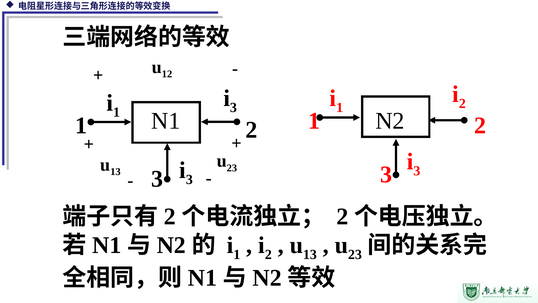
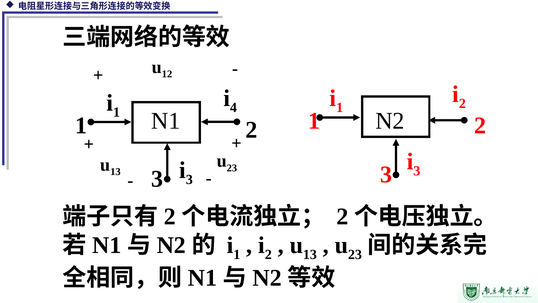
3 at (233, 107): 3 -> 4
